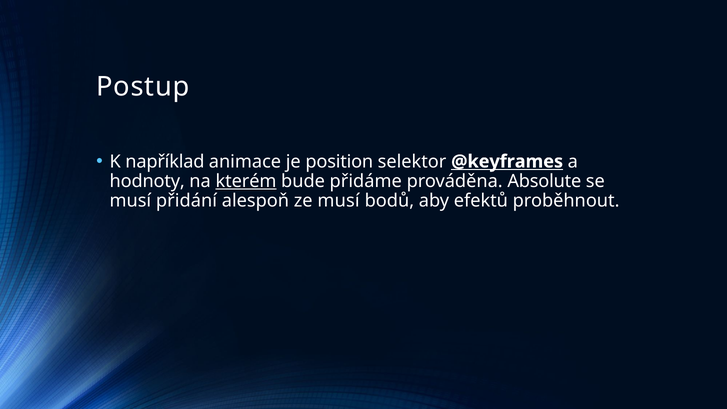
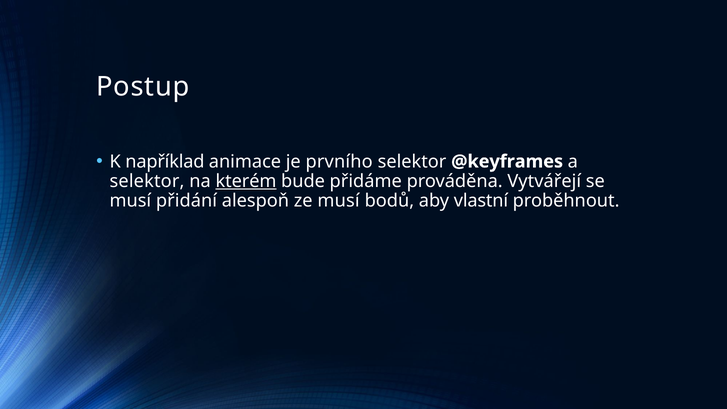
position: position -> prvního
@keyframes underline: present -> none
hodnoty at (147, 181): hodnoty -> selektor
Absolute: Absolute -> Vytvářejí
efektů: efektů -> vlastní
